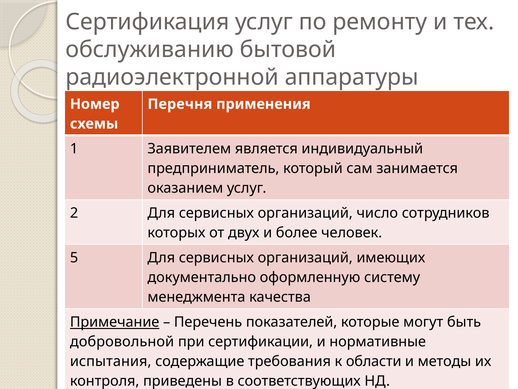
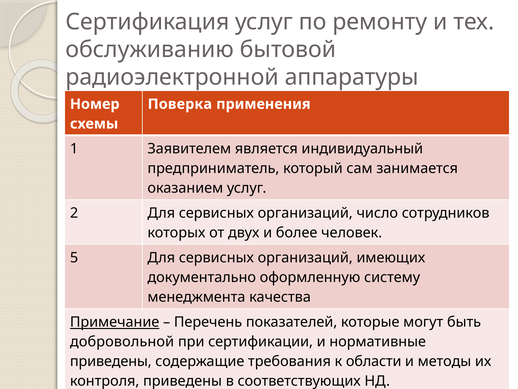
Перечня: Перечня -> Поверка
испытания at (111, 361): испытания -> приведены
